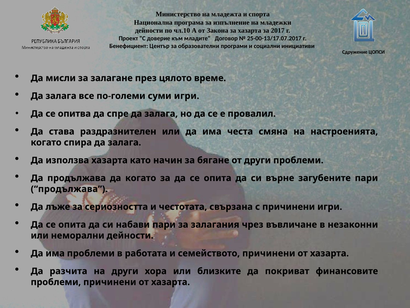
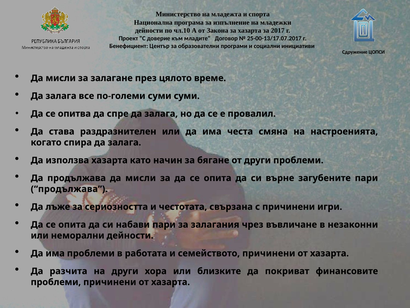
суми игри: игри -> суми
продължава да когато: когато -> мисли
